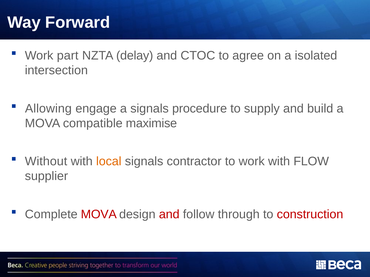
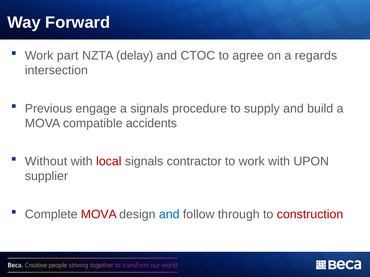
isolated: isolated -> regards
Allowing: Allowing -> Previous
maximise: maximise -> accidents
local colour: orange -> red
FLOW: FLOW -> UPON
and at (169, 215) colour: red -> blue
